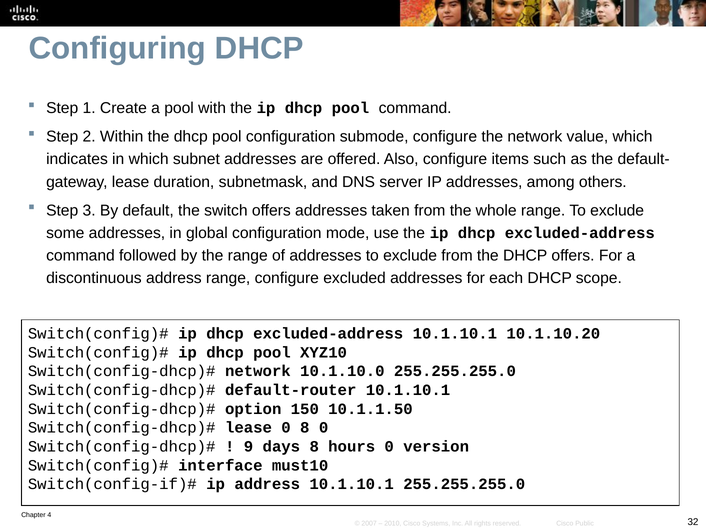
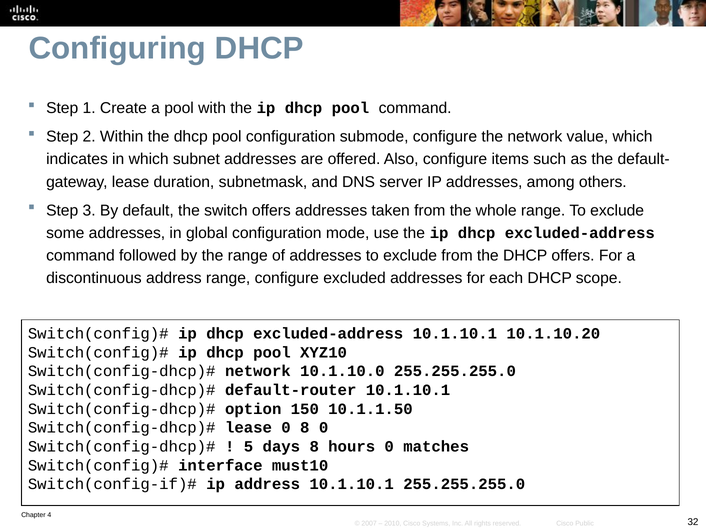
9: 9 -> 5
version: version -> matches
